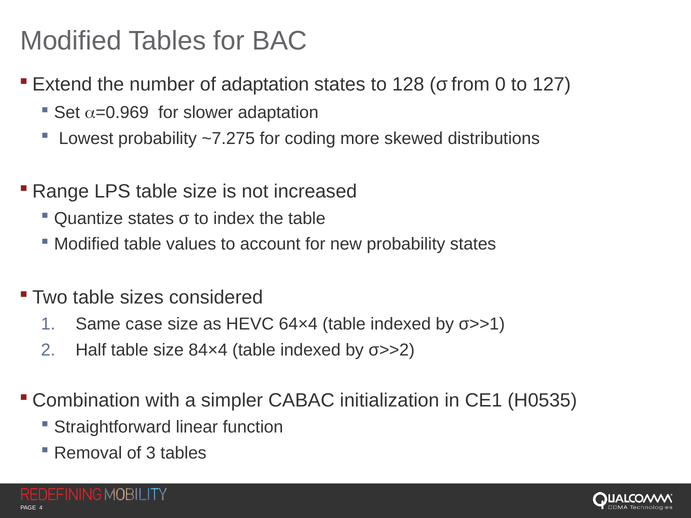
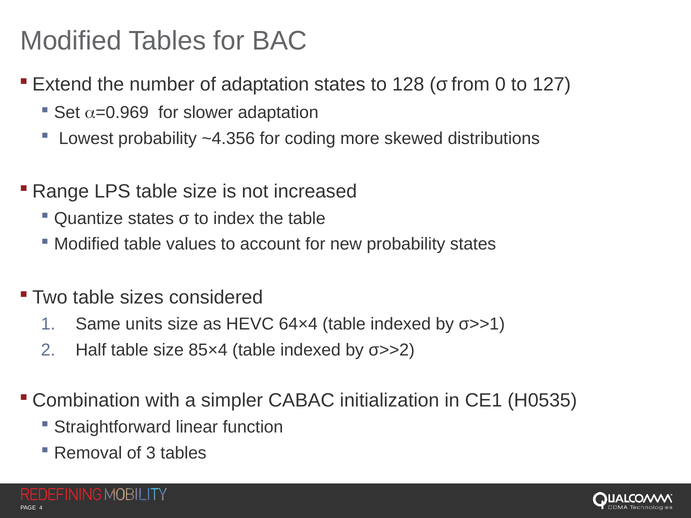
~7.275: ~7.275 -> ~4.356
case: case -> units
84×4: 84×4 -> 85×4
